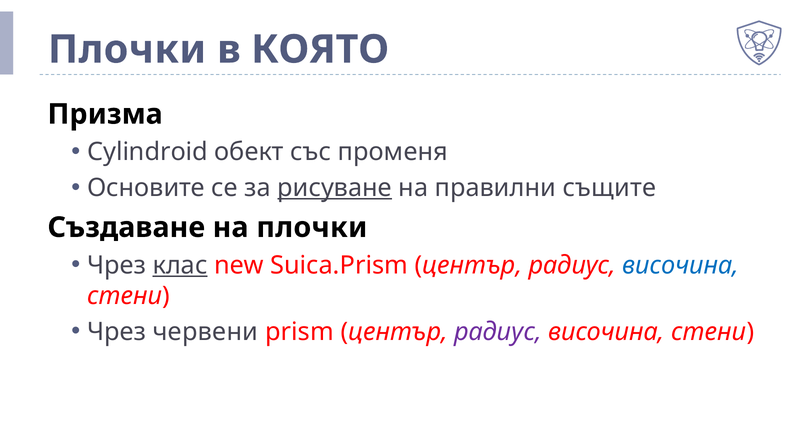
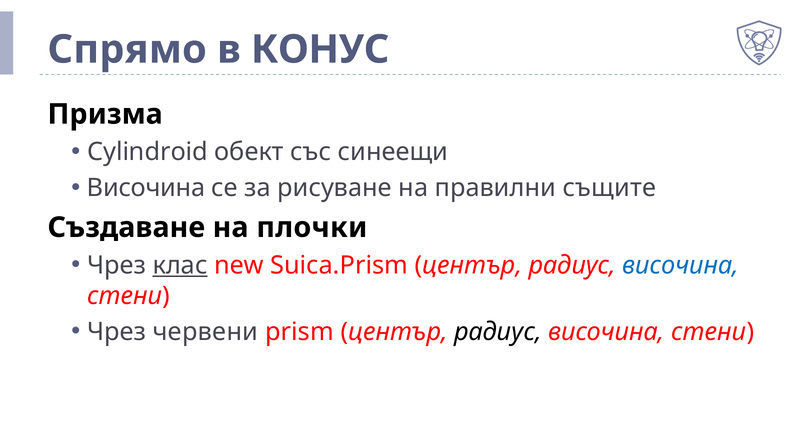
Плочки at (127, 49): Плочки -> Спрямо
КОЯТО: КОЯТО -> КОНУС
променя: променя -> синеещи
Основите at (146, 188): Основите -> Височина
рисуване underline: present -> none
радиус at (498, 332) colour: purple -> black
